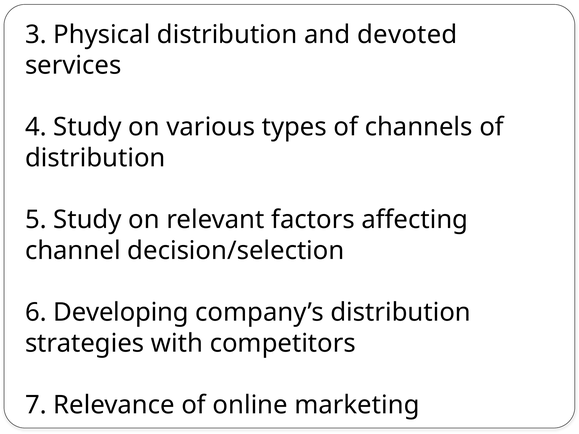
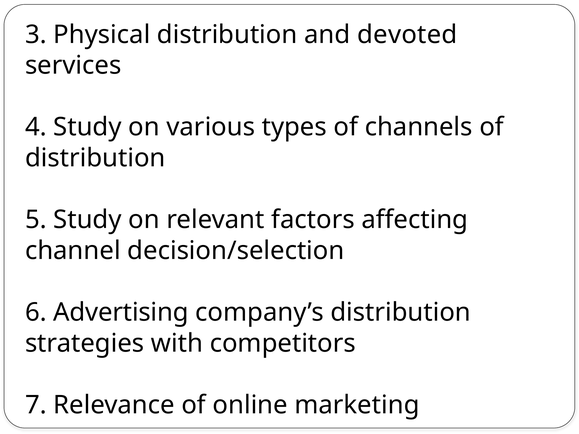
Developing: Developing -> Advertising
